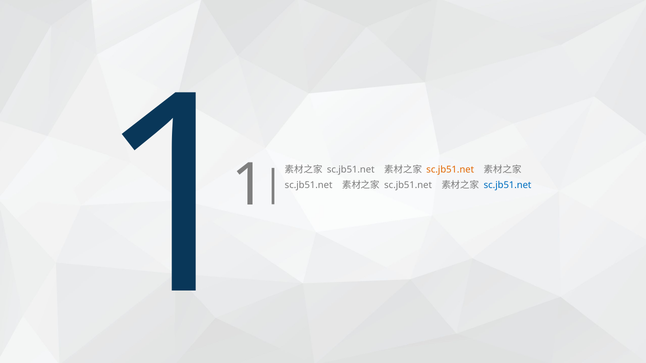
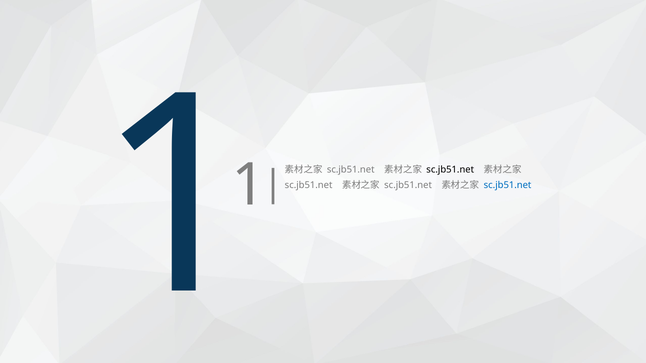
sc.jb51.net at (450, 170) colour: orange -> black
